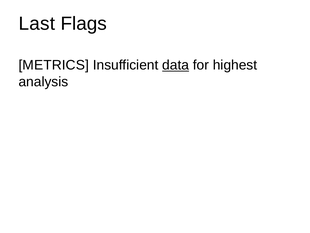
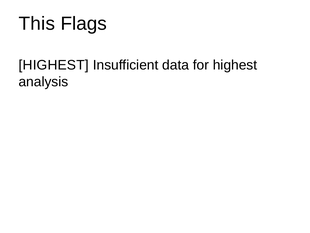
Last: Last -> This
METRICS at (54, 65): METRICS -> HIGHEST
data underline: present -> none
